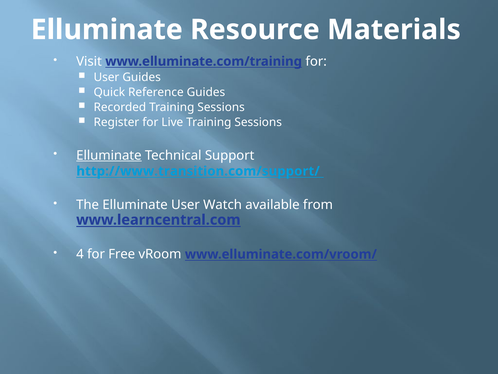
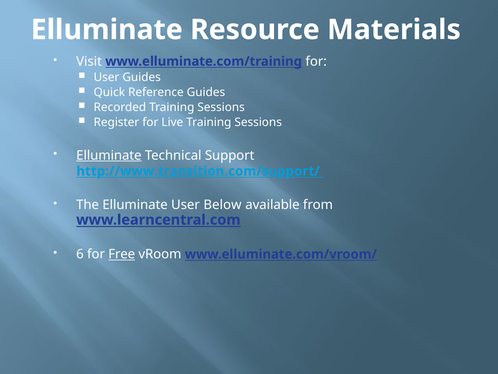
Watch: Watch -> Below
4: 4 -> 6
Free underline: none -> present
